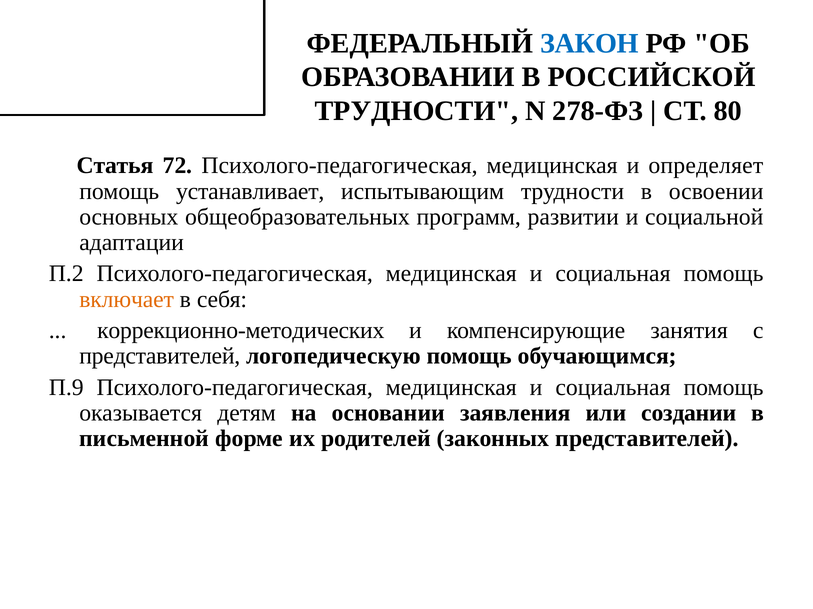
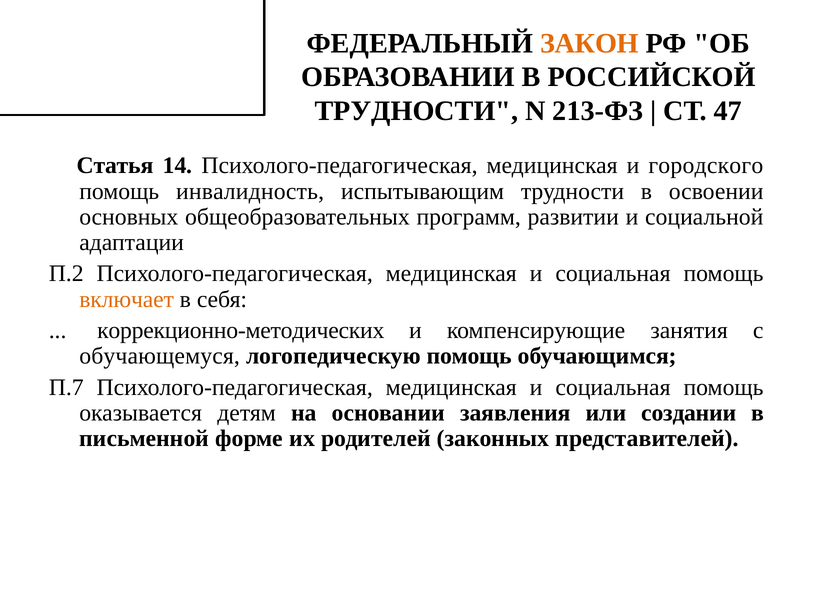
ЗАКОН colour: blue -> orange
278-ФЗ: 278-ФЗ -> 213-ФЗ
80: 80 -> 47
72: 72 -> 14
определяет: определяет -> городского
устанавливает: устанавливает -> инвалидность
представителей at (160, 357): представителей -> обучающемуся
П.9: П.9 -> П.7
